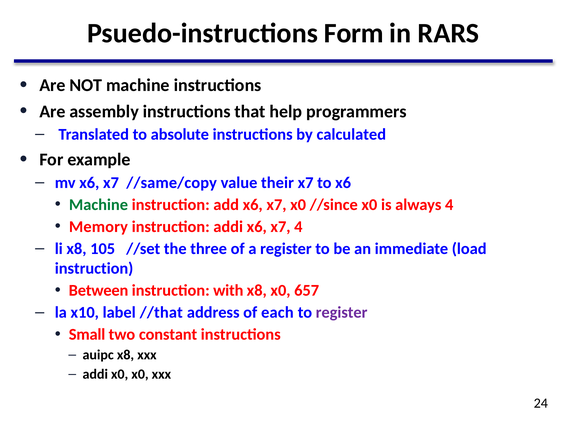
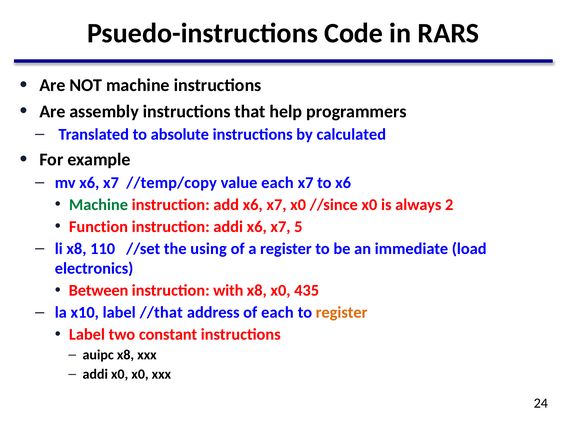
Form: Form -> Code
//same/copy: //same/copy -> //temp/copy
value their: their -> each
always 4: 4 -> 2
Memory: Memory -> Function
x7 4: 4 -> 5
105: 105 -> 110
three: three -> using
instruction at (94, 268): instruction -> electronics
657: 657 -> 435
register at (342, 312) colour: purple -> orange
Small at (87, 334): Small -> Label
